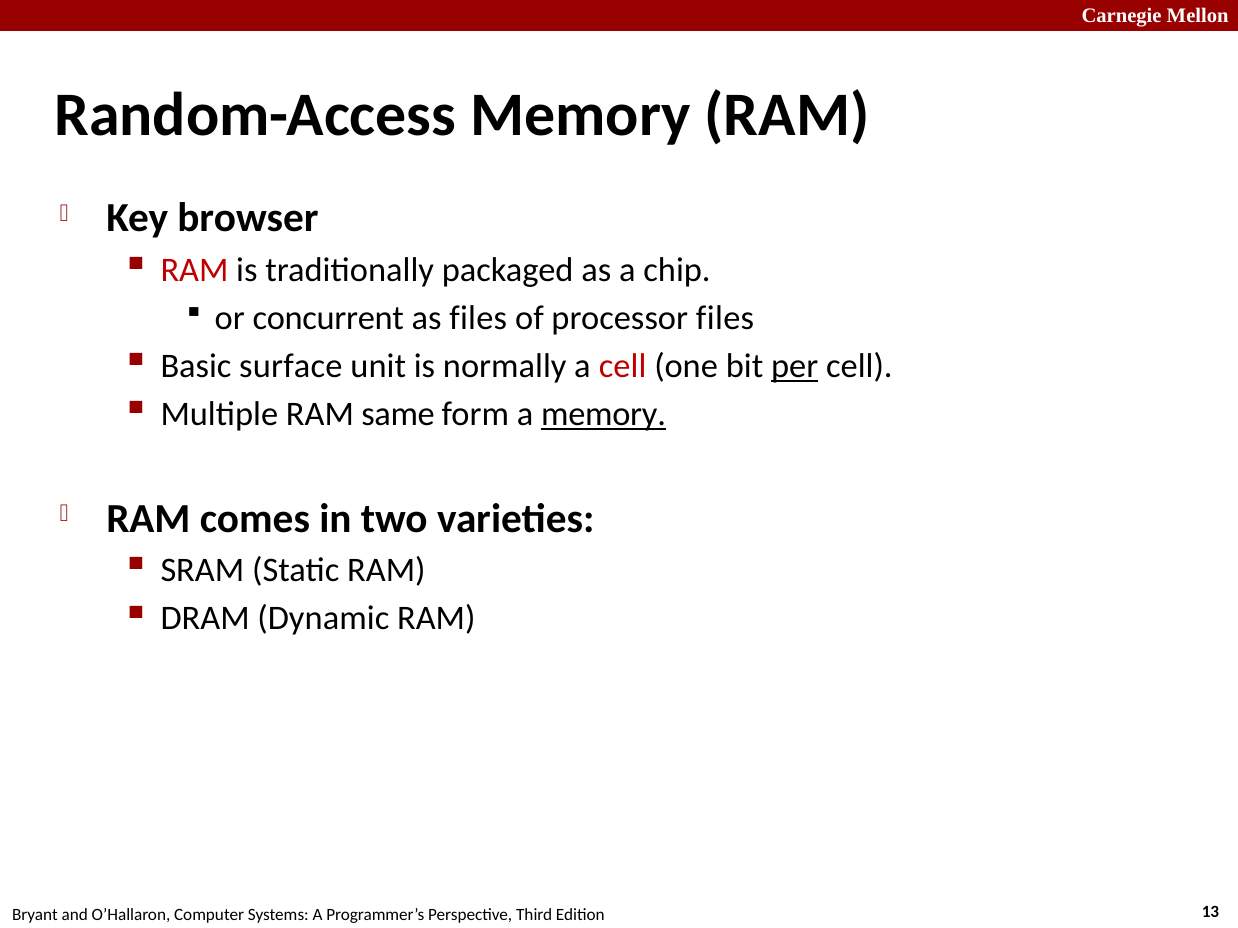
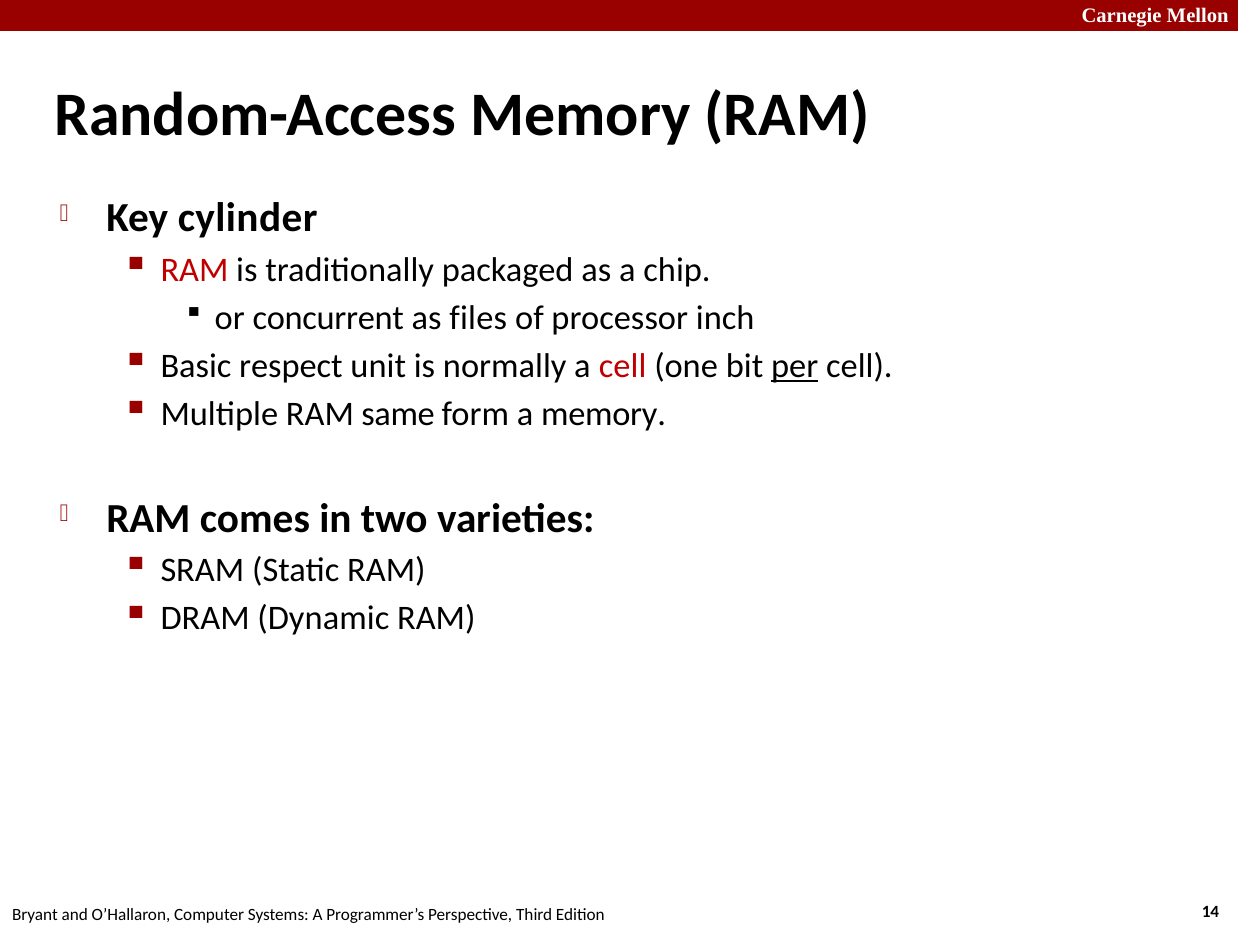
browser: browser -> cylinder
processor files: files -> inch
surface: surface -> respect
memory at (604, 414) underline: present -> none
13: 13 -> 14
